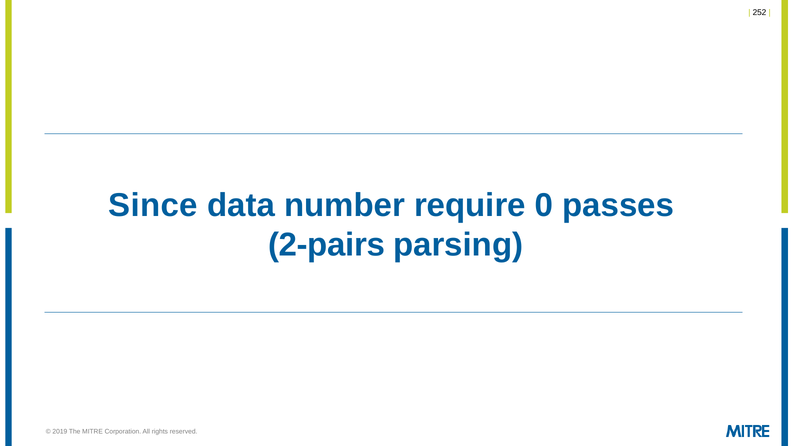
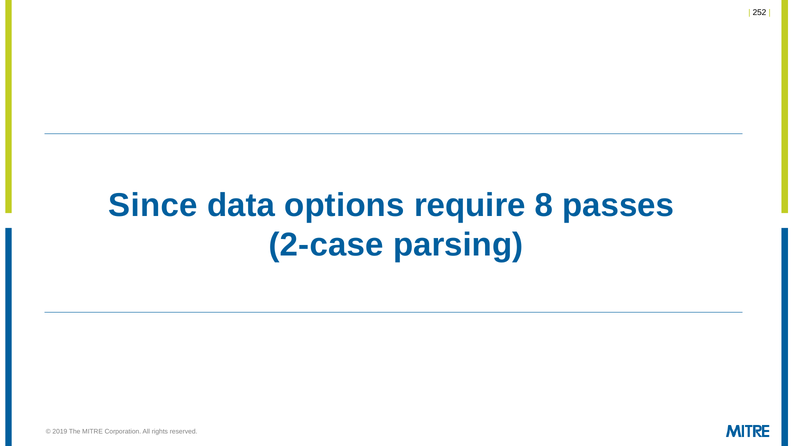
number: number -> options
0: 0 -> 8
2-pairs: 2-pairs -> 2-case
